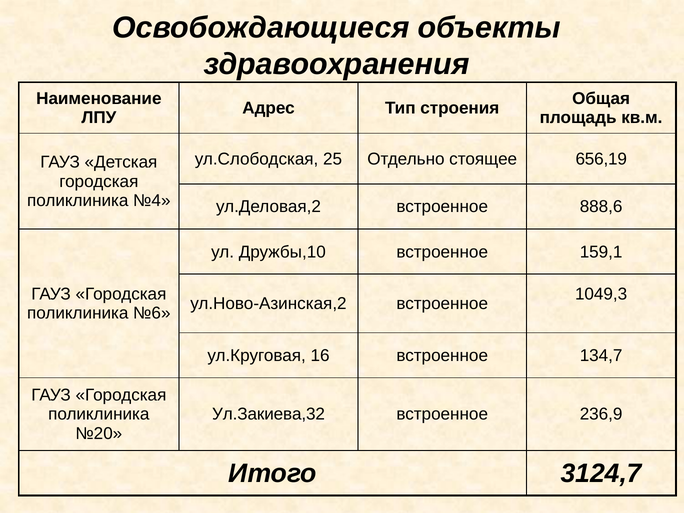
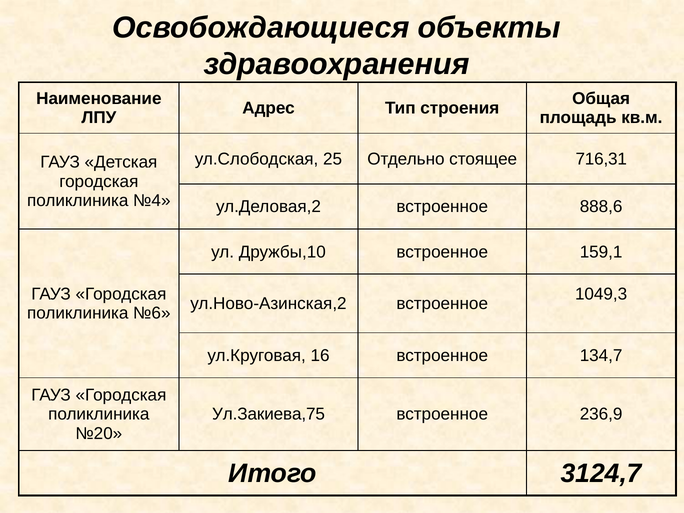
656,19: 656,19 -> 716,31
Ул.Закиева,32: Ул.Закиева,32 -> Ул.Закиева,75
